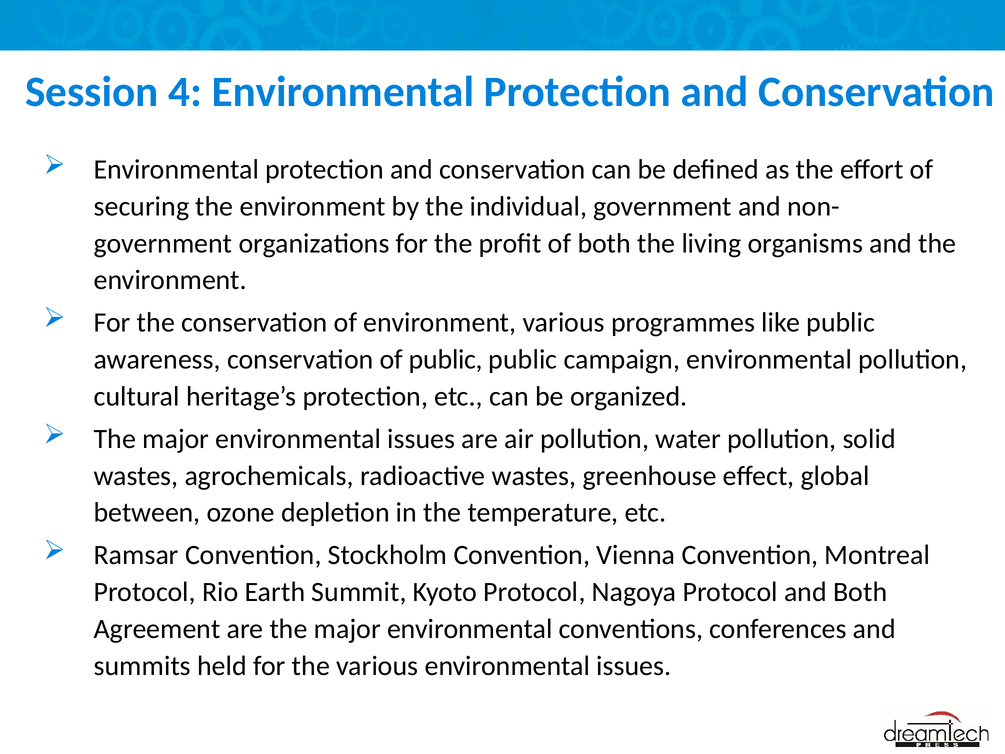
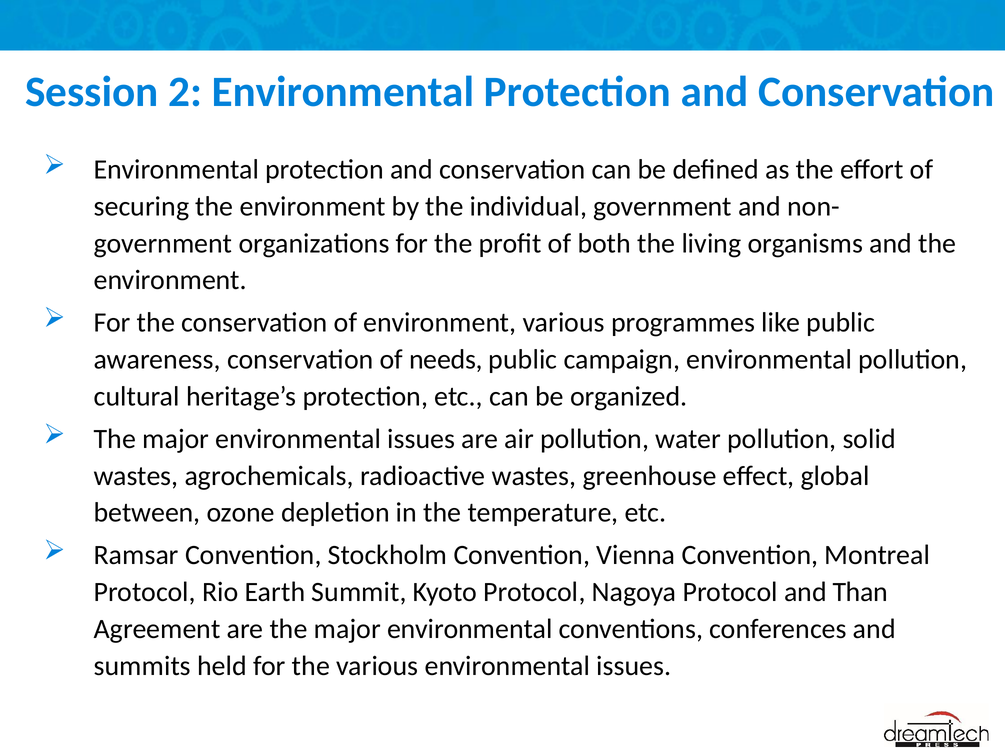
4: 4 -> 2
of public: public -> needs
and Both: Both -> Than
